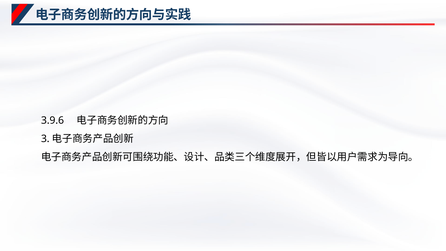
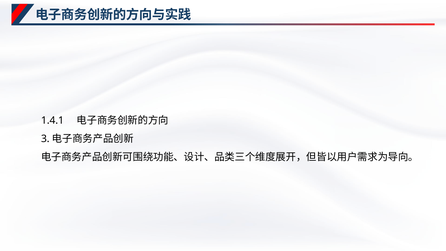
3.9.6: 3.9.6 -> 1.4.1
